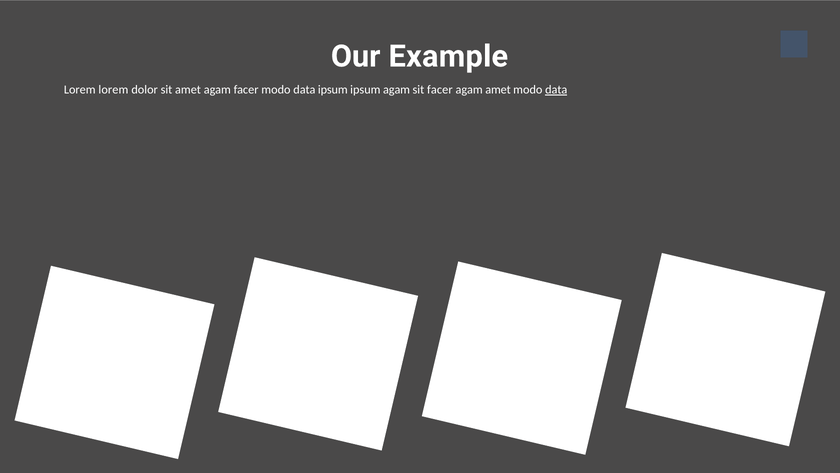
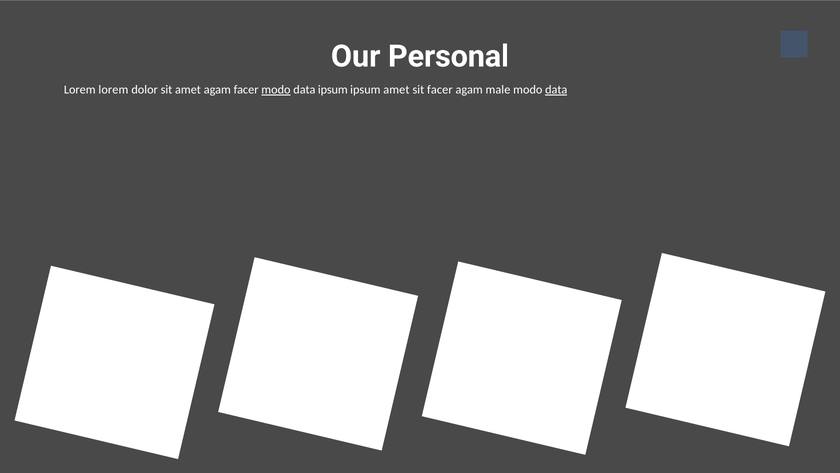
Example: Example -> Personal
modo at (276, 90) underline: none -> present
ipsum agam: agam -> amet
agam amet: amet -> male
